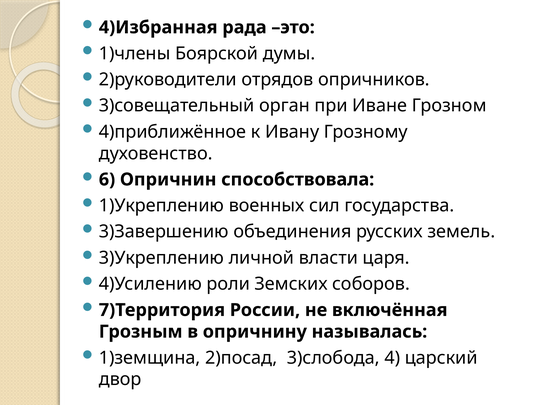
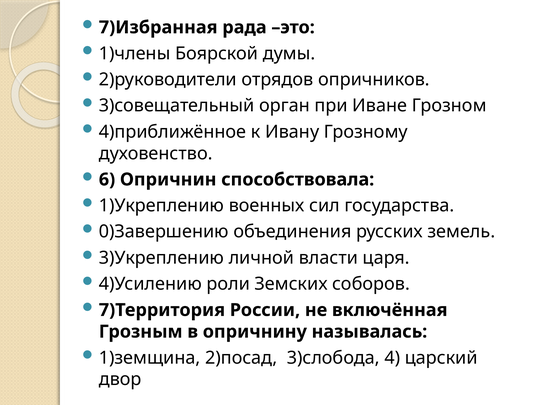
4)Избранная: 4)Избранная -> 7)Избранная
3)Завершению: 3)Завершению -> 0)Завершению
